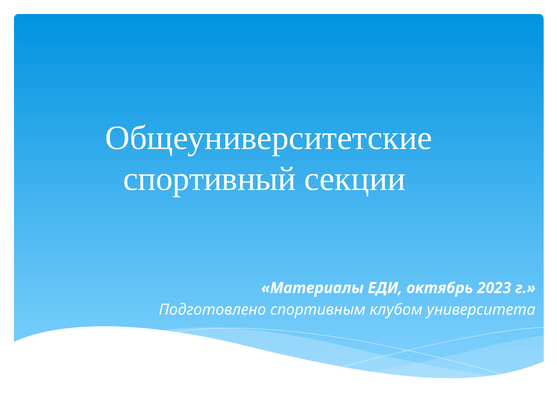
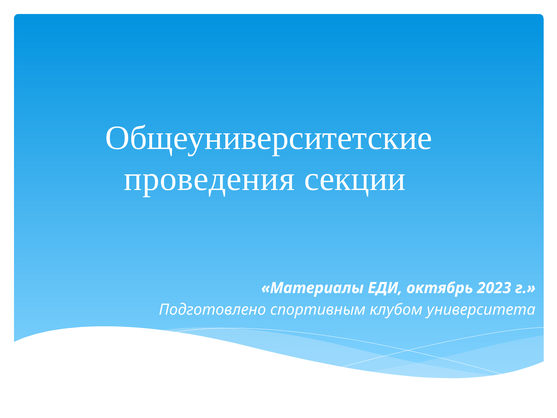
спортивный: спортивный -> проведения
